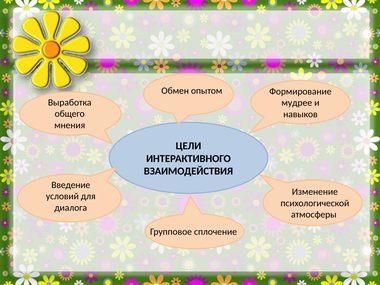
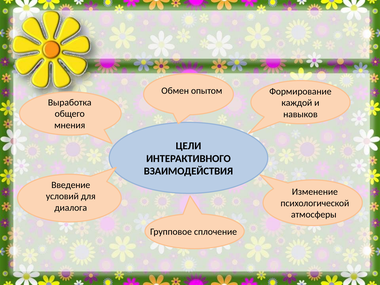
мудрее: мудрее -> каждой
